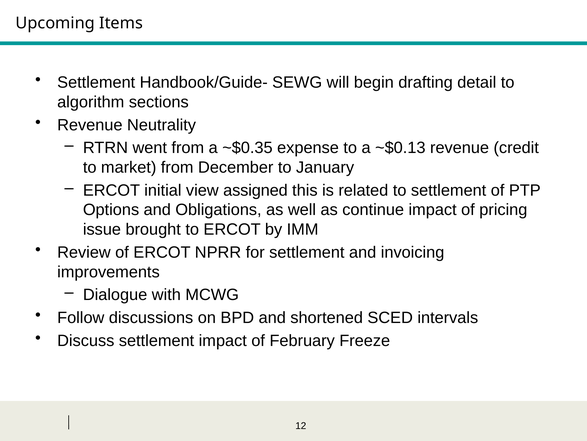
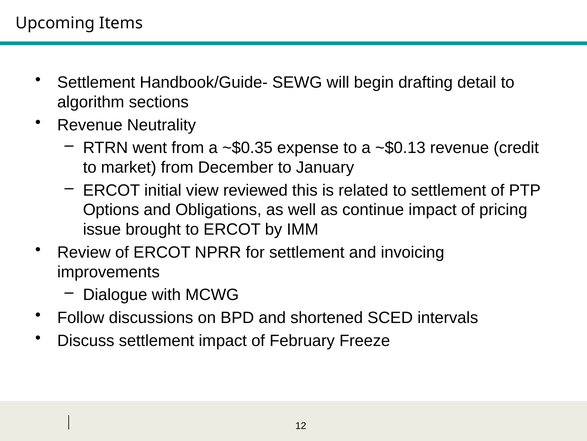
assigned: assigned -> reviewed
